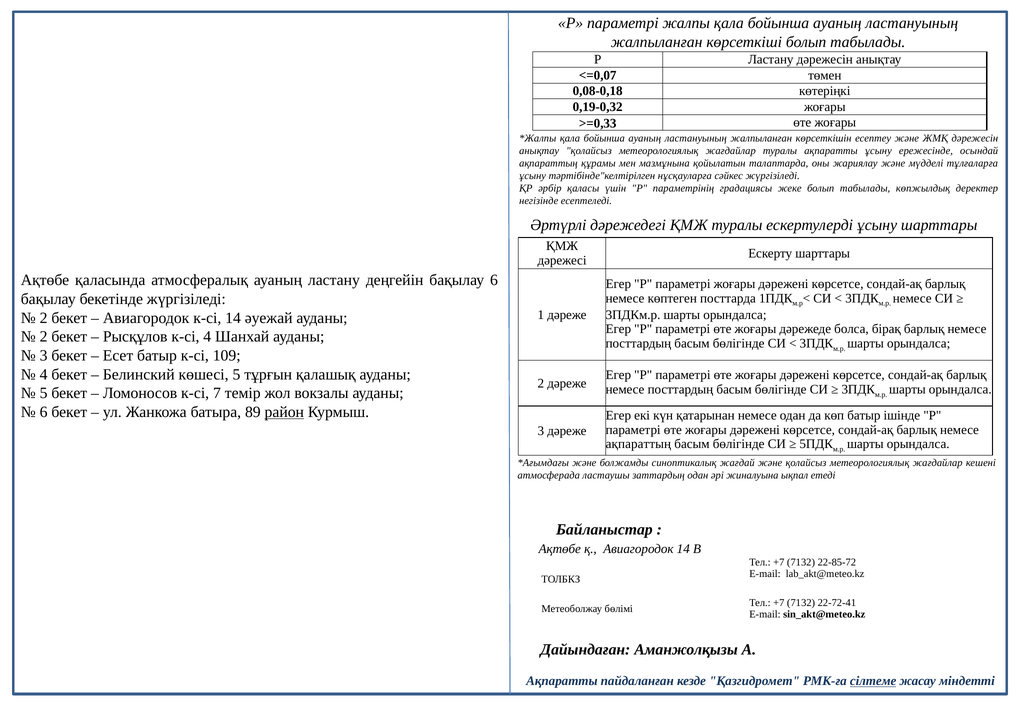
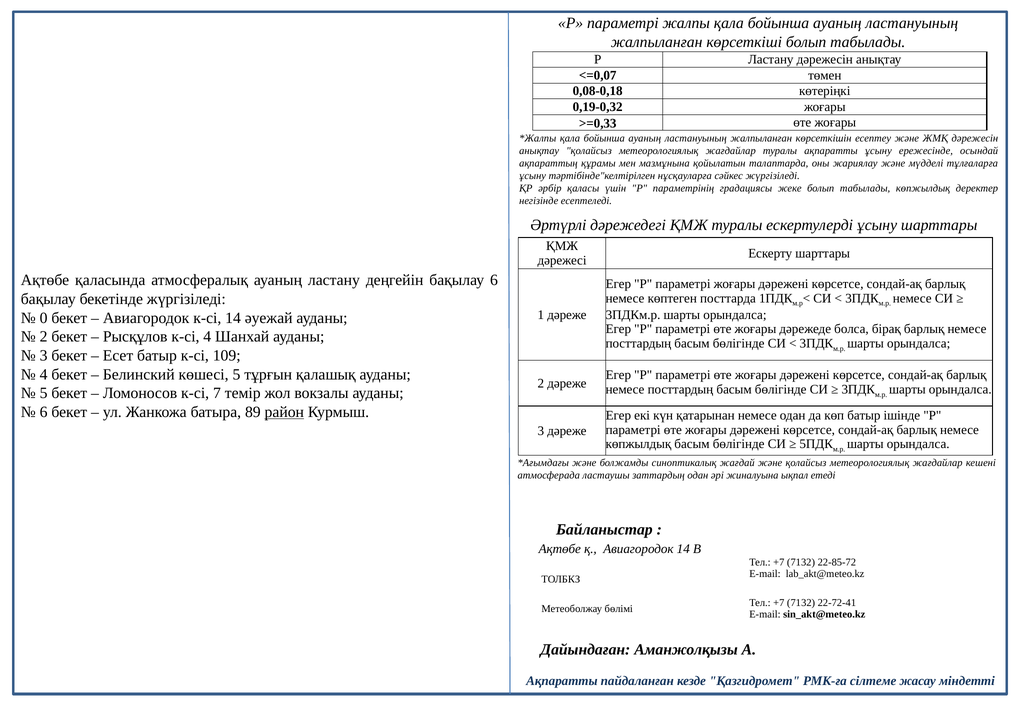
2 at (44, 318): 2 -> 0
ақпараттың at (638, 444): ақпараттың -> көпжылдық
сілтеме underline: present -> none
